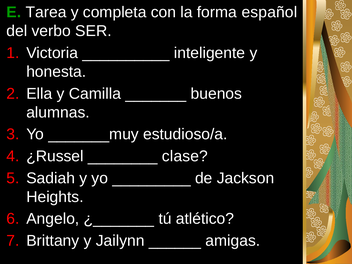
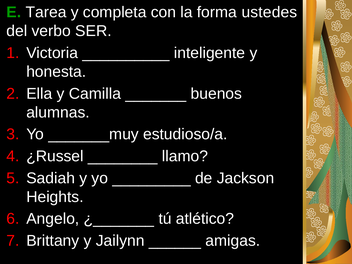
español: español -> ustedes
clase: clase -> llamo
